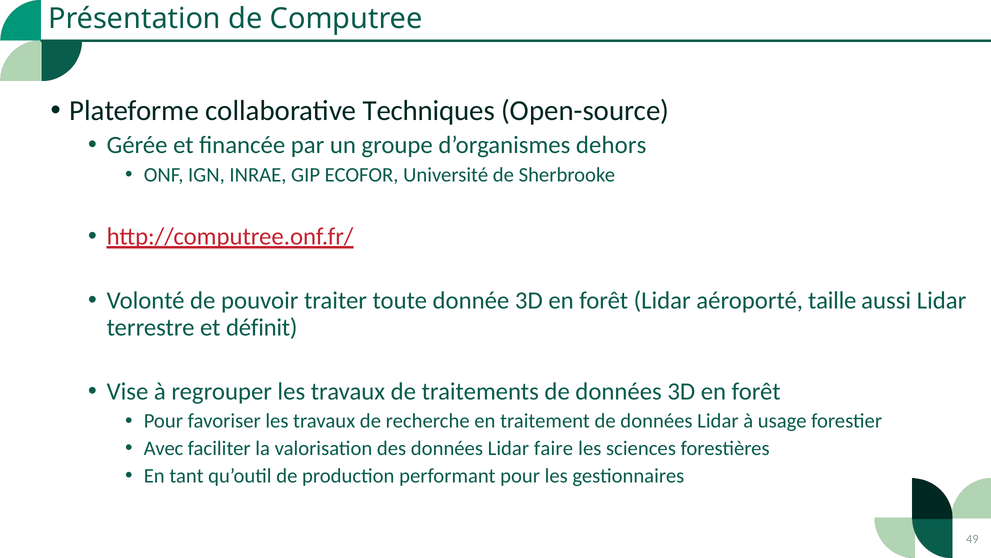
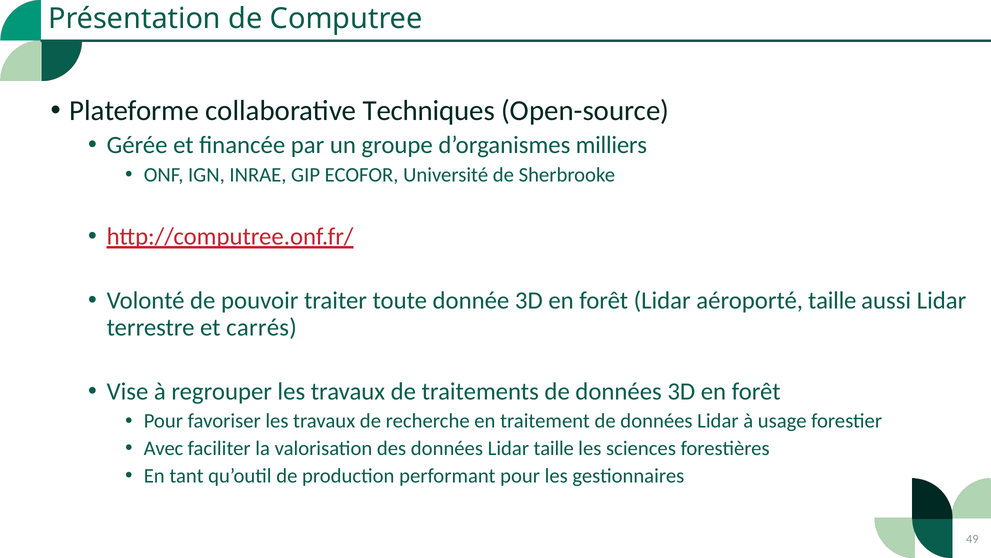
dehors: dehors -> milliers
définit: définit -> carrés
Lidar faire: faire -> taille
